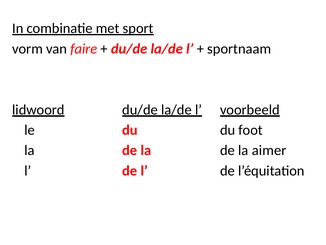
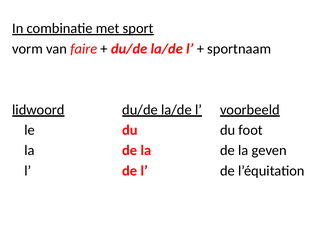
aimer: aimer -> geven
